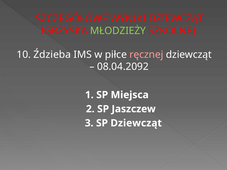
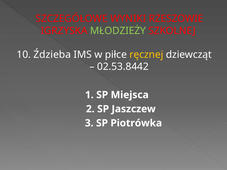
WYNIKI DZIEWCZĄT: DZIEWCZĄT -> RZESZOWIE
ręcznej colour: pink -> yellow
08.04.2092: 08.04.2092 -> 02.53.8442
SP Dziewcząt: Dziewcząt -> Piotrówka
